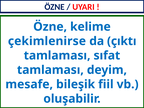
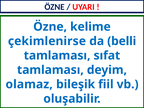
çıktı: çıktı -> belli
mesafe: mesafe -> olamaz
